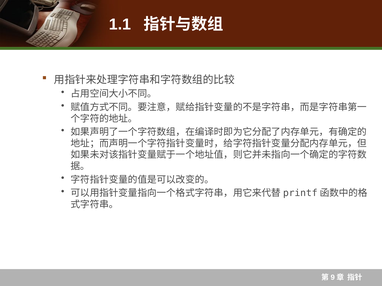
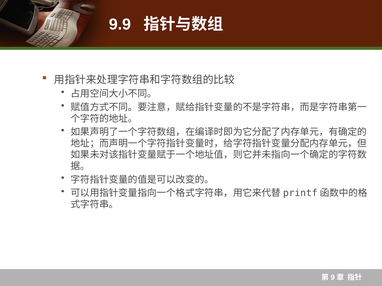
1.1: 1.1 -> 9.9
